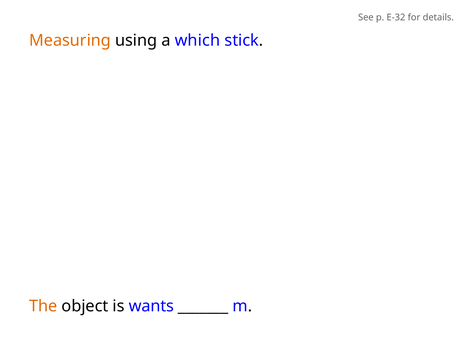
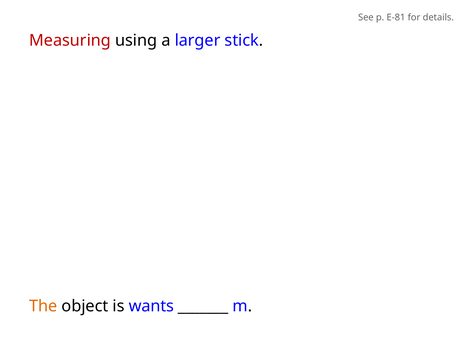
E-32: E-32 -> E-81
Measuring colour: orange -> red
which: which -> larger
